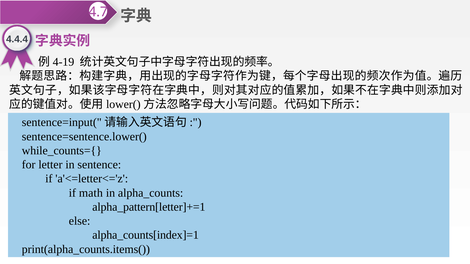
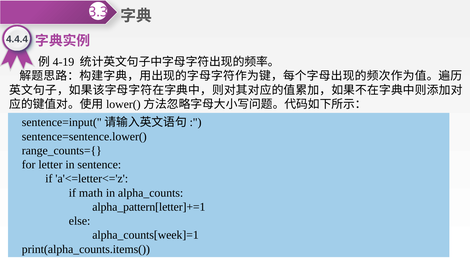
4.7: 4.7 -> 3.3
while_counts={: while_counts={ -> range_counts={
alpha_counts[index]=1: alpha_counts[index]=1 -> alpha_counts[week]=1
